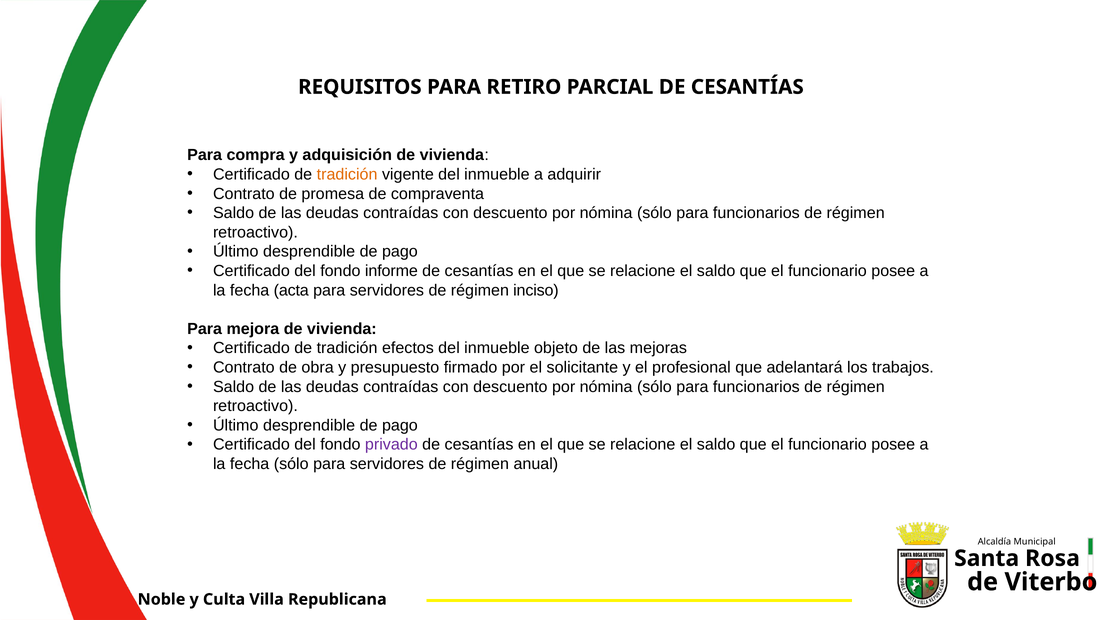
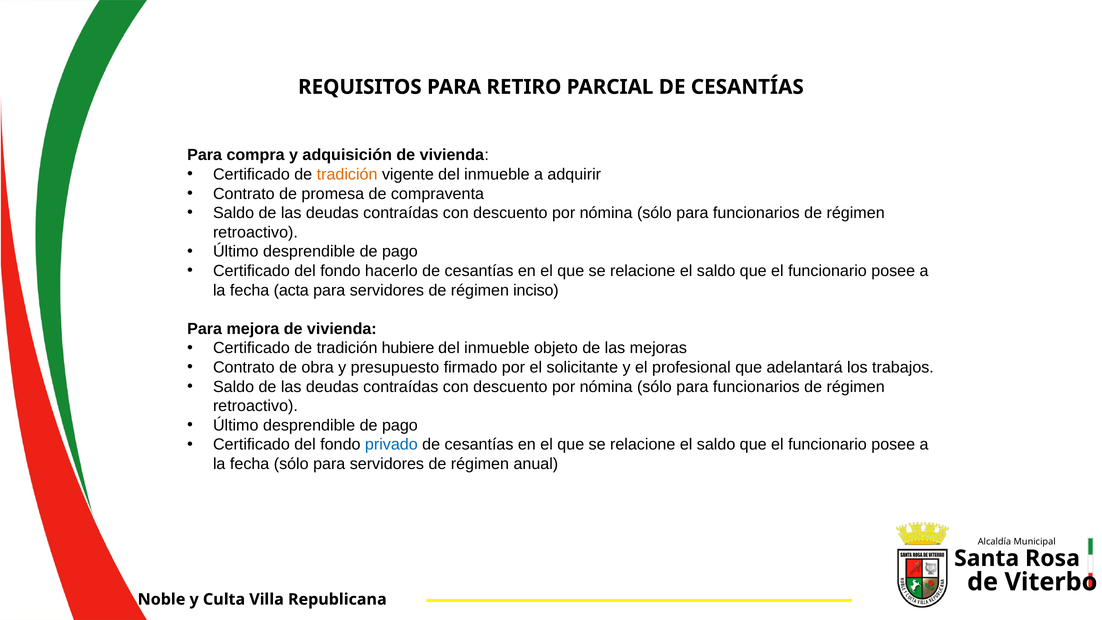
informe: informe -> hacerlo
efectos: efectos -> hubiere
privado colour: purple -> blue
